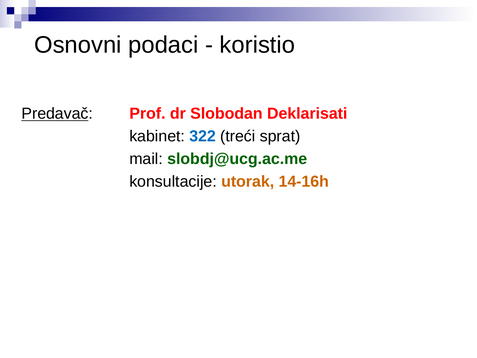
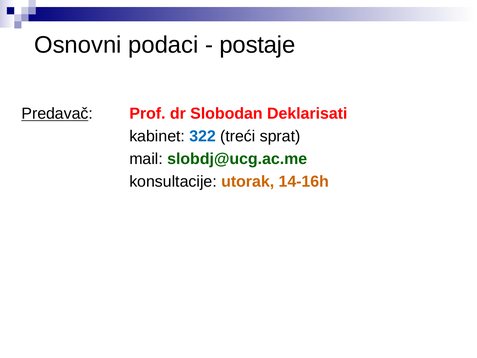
koristio: koristio -> postaje
